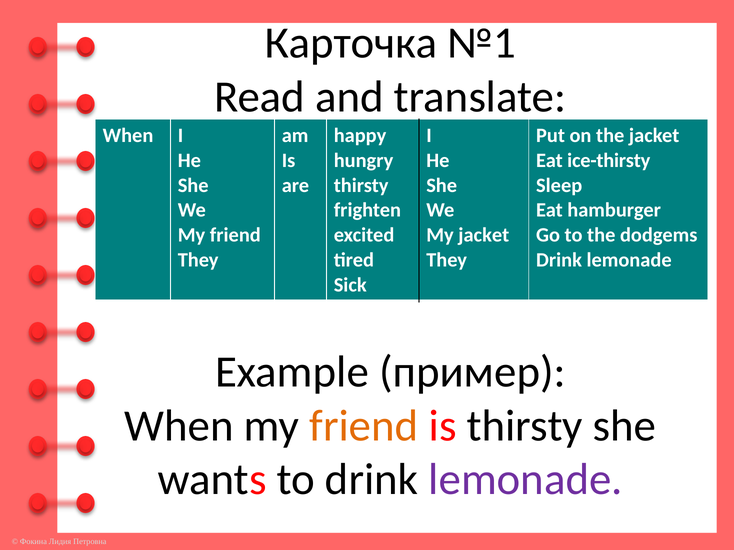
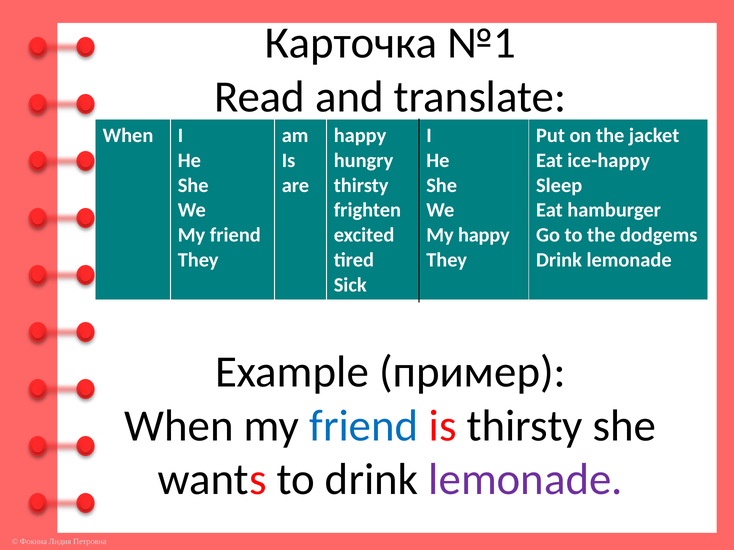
ice-thirsty: ice-thirsty -> ice-happy
My jacket: jacket -> happy
friend at (364, 426) colour: orange -> blue
